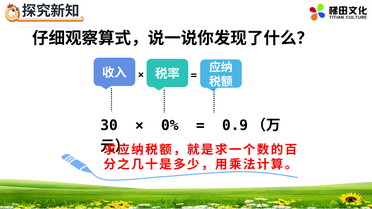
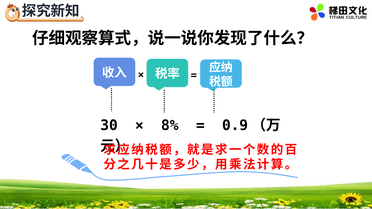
0%: 0% -> 8%
